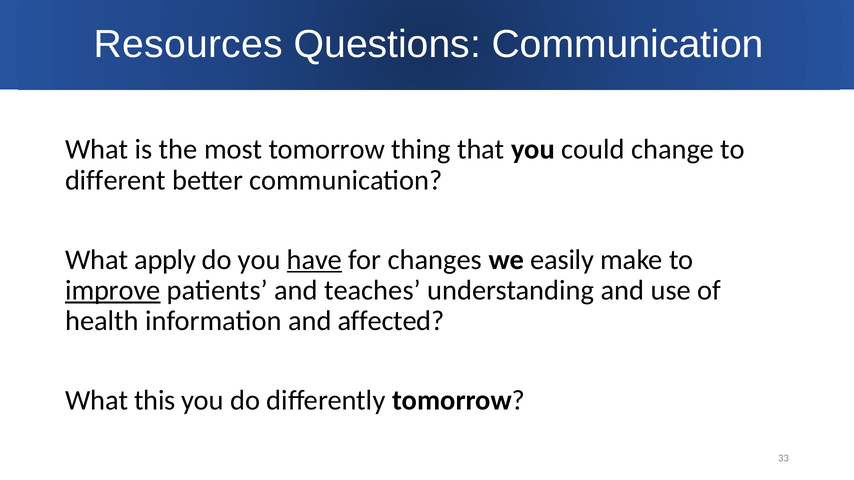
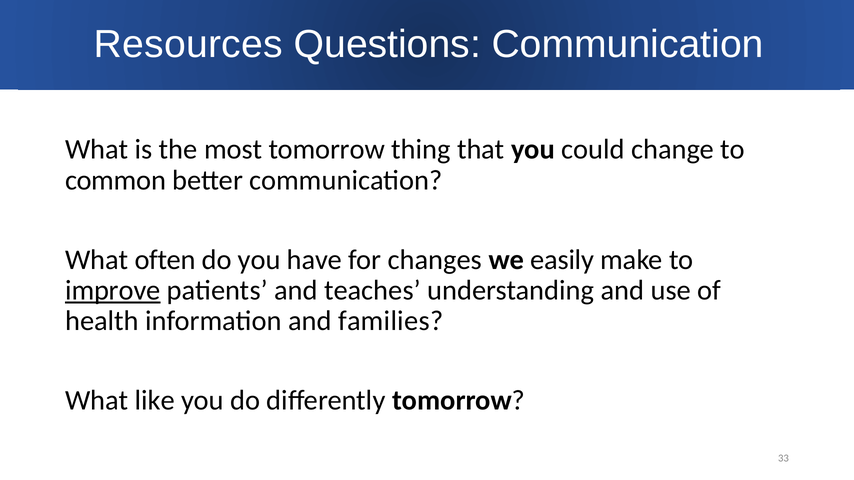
different: different -> common
apply: apply -> often
have underline: present -> none
affected: affected -> families
this: this -> like
